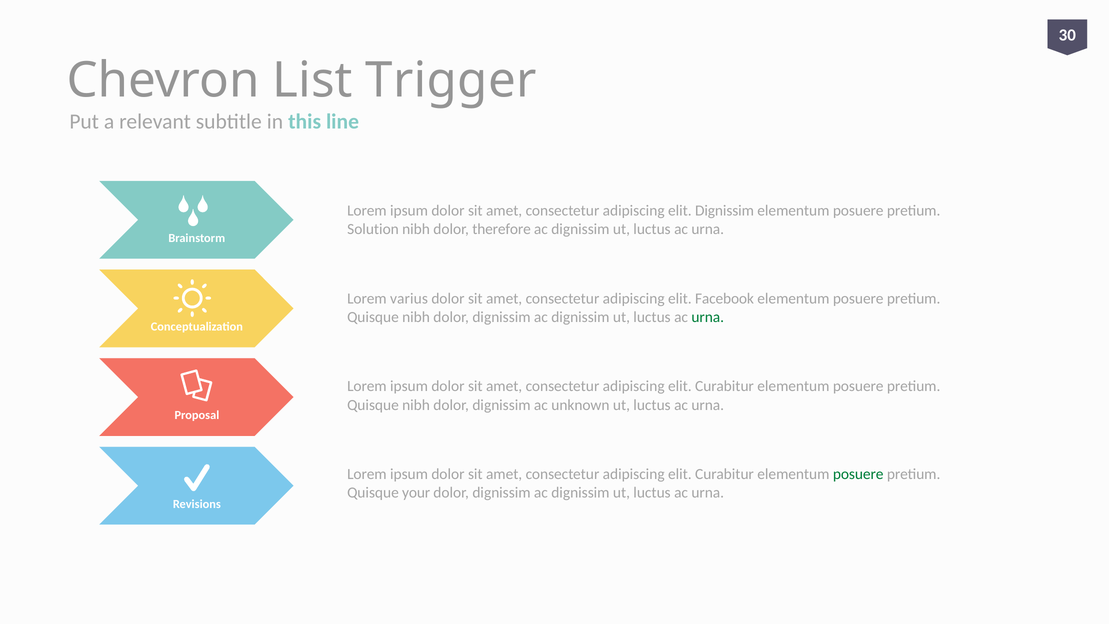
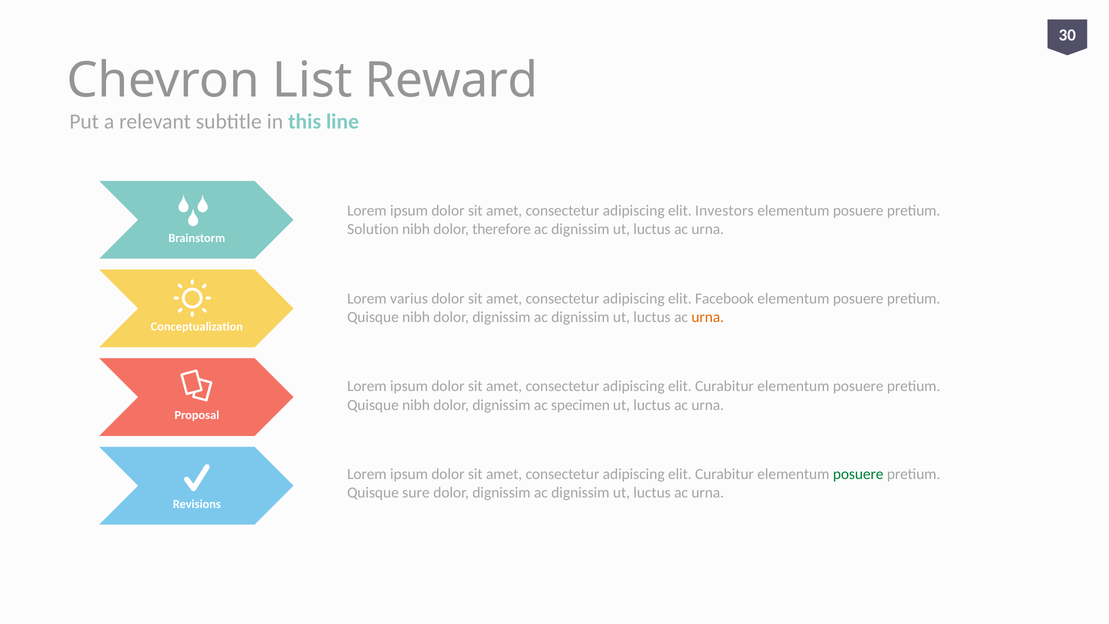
Trigger: Trigger -> Reward
elit Dignissim: Dignissim -> Investors
urna at (708, 317) colour: green -> orange
unknown: unknown -> specimen
your: your -> sure
